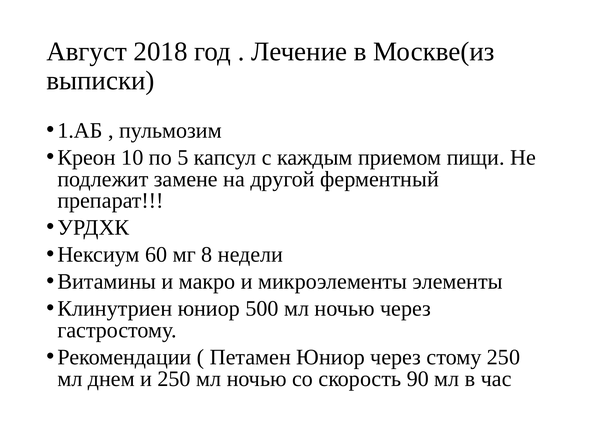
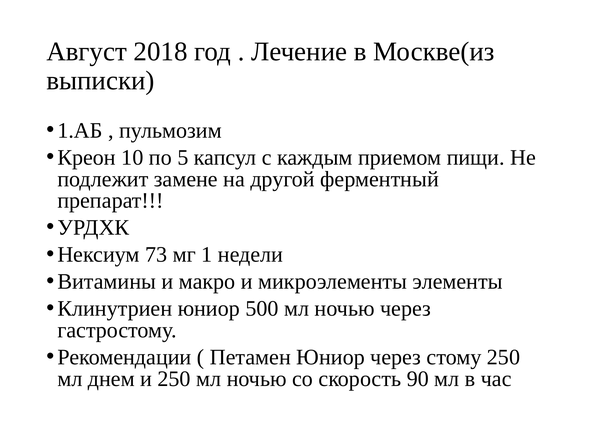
60: 60 -> 73
8: 8 -> 1
